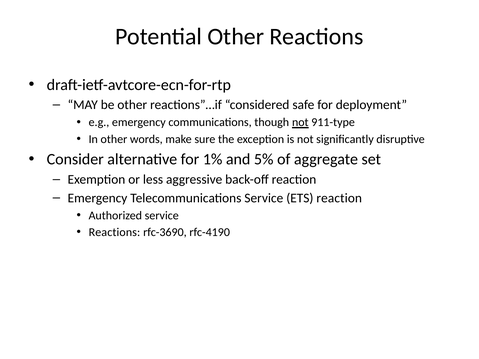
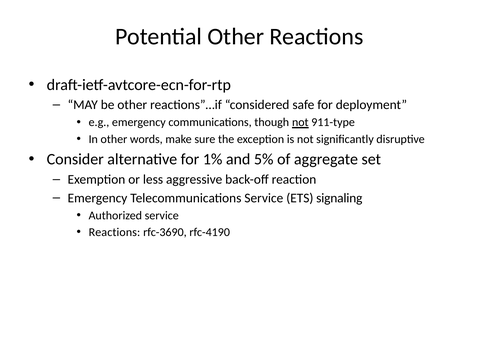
ETS reaction: reaction -> signaling
